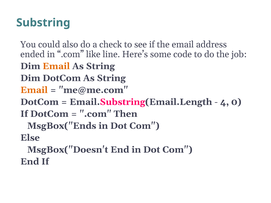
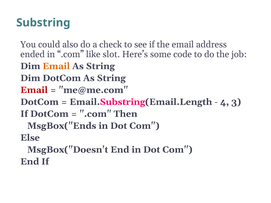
line: line -> slot
Email at (34, 90) colour: orange -> red
0: 0 -> 3
